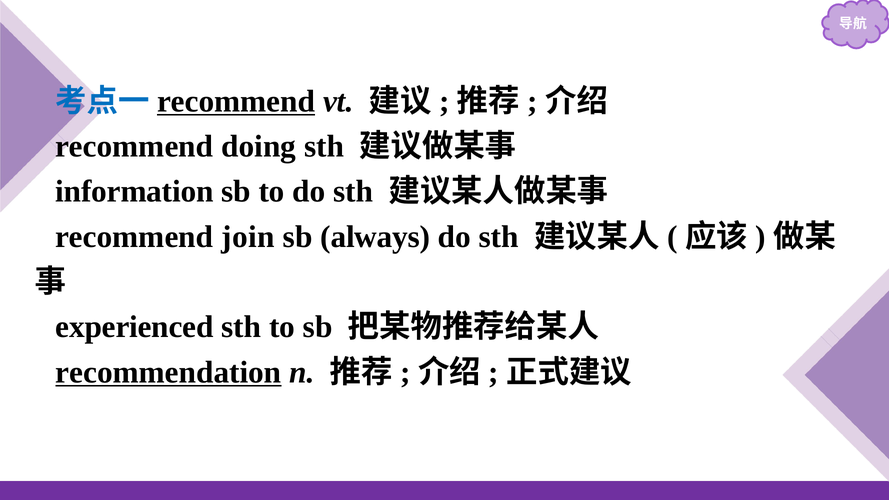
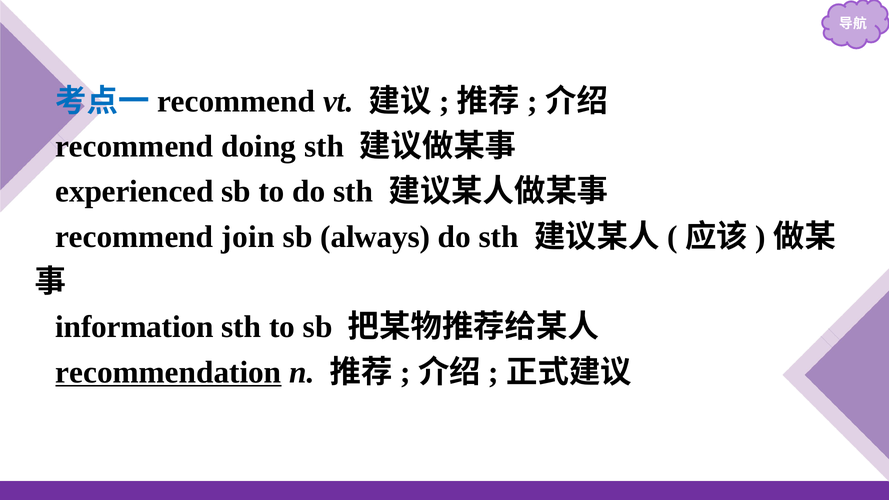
recommend at (236, 101) underline: present -> none
information: information -> experienced
experienced: experienced -> information
